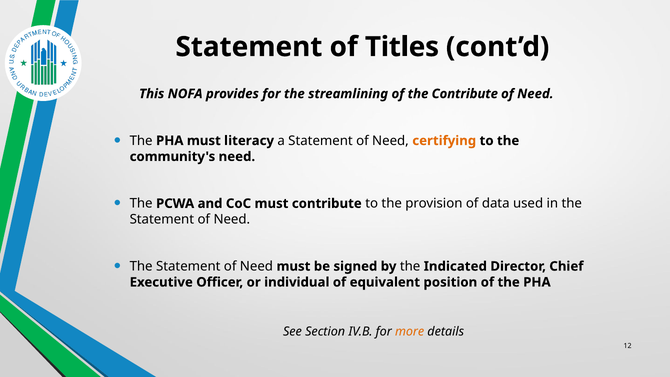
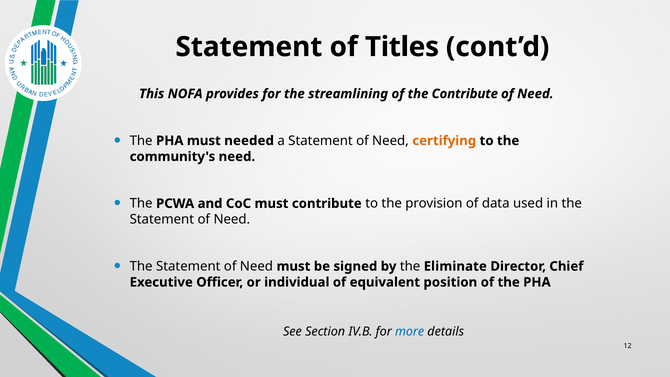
literacy: literacy -> needed
Indicated: Indicated -> Eliminate
more colour: orange -> blue
